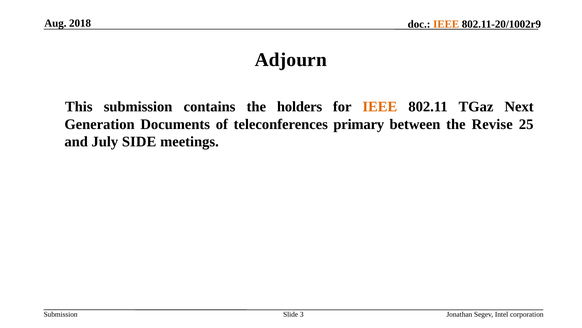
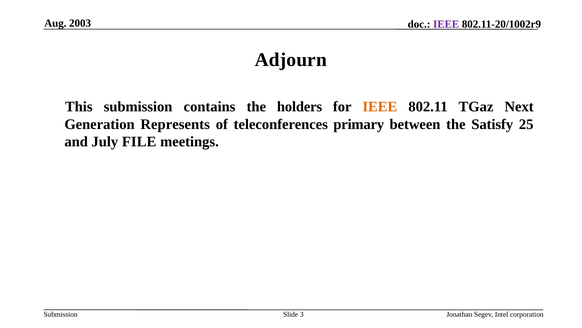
2018: 2018 -> 2003
IEEE at (446, 24) colour: orange -> purple
Documents: Documents -> Represents
Revise: Revise -> Satisfy
SIDE: SIDE -> FILE
